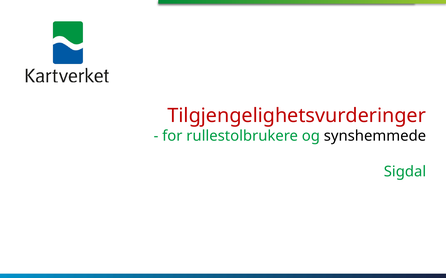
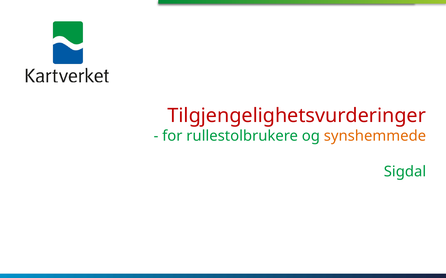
synshemmede colour: black -> orange
